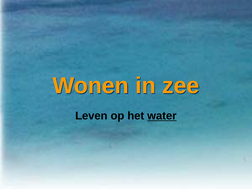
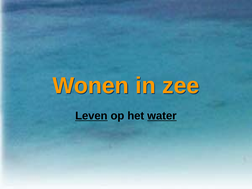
Leven underline: none -> present
